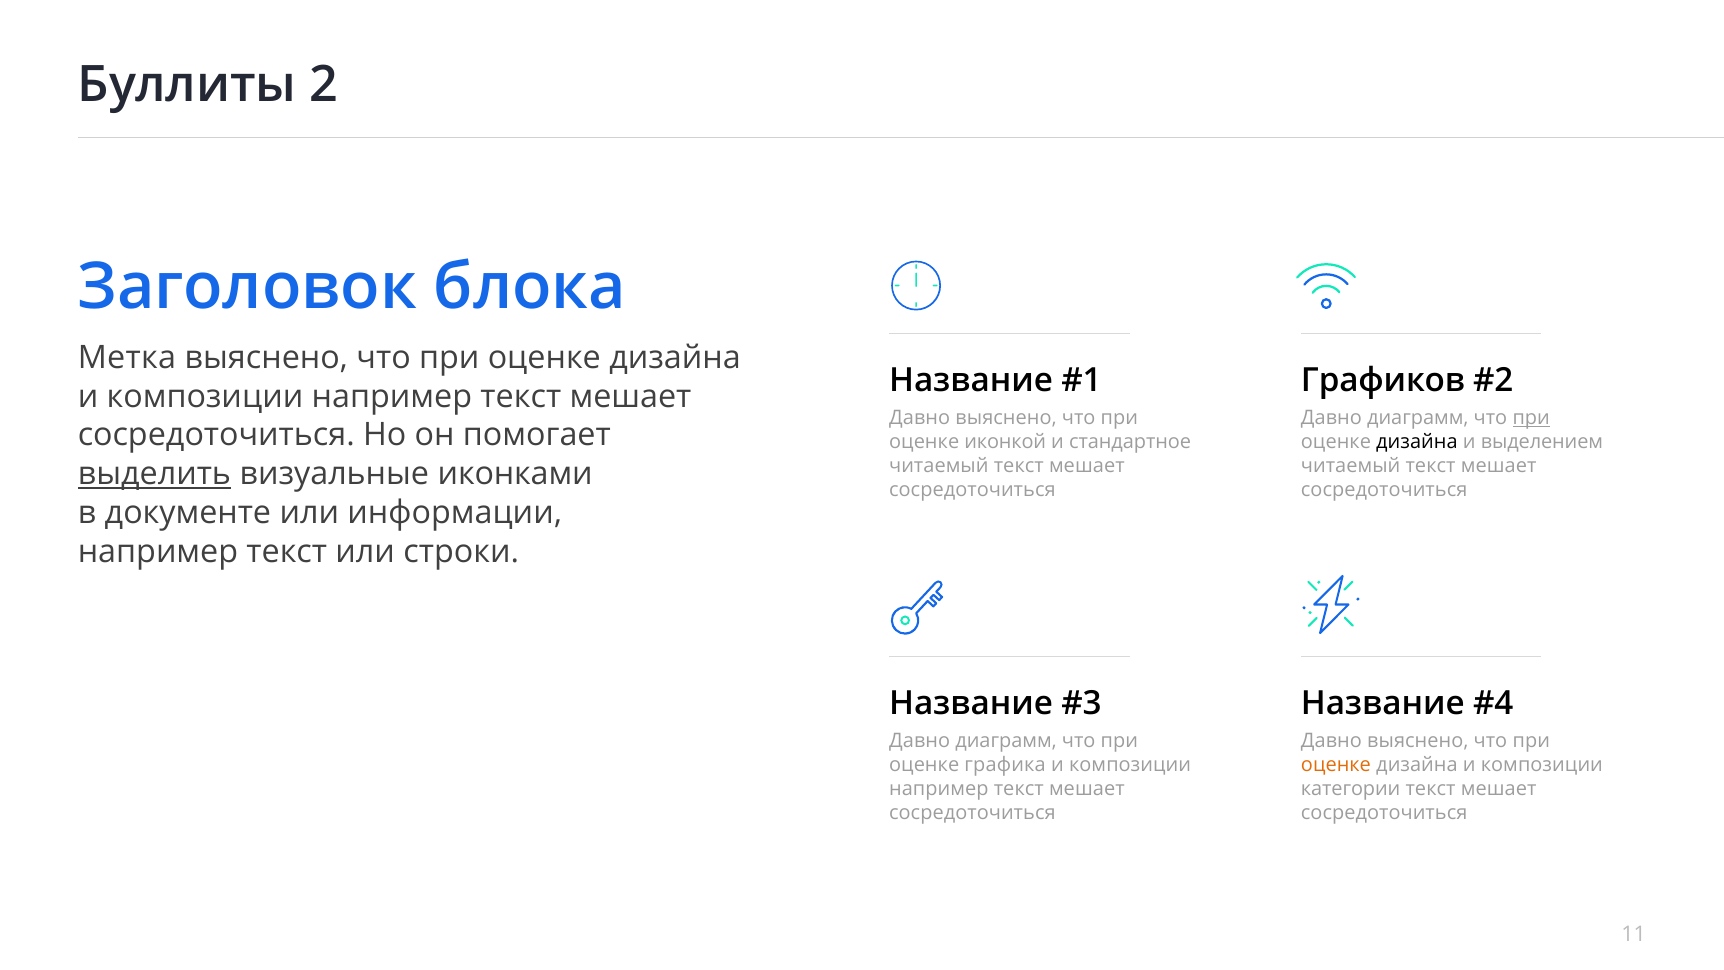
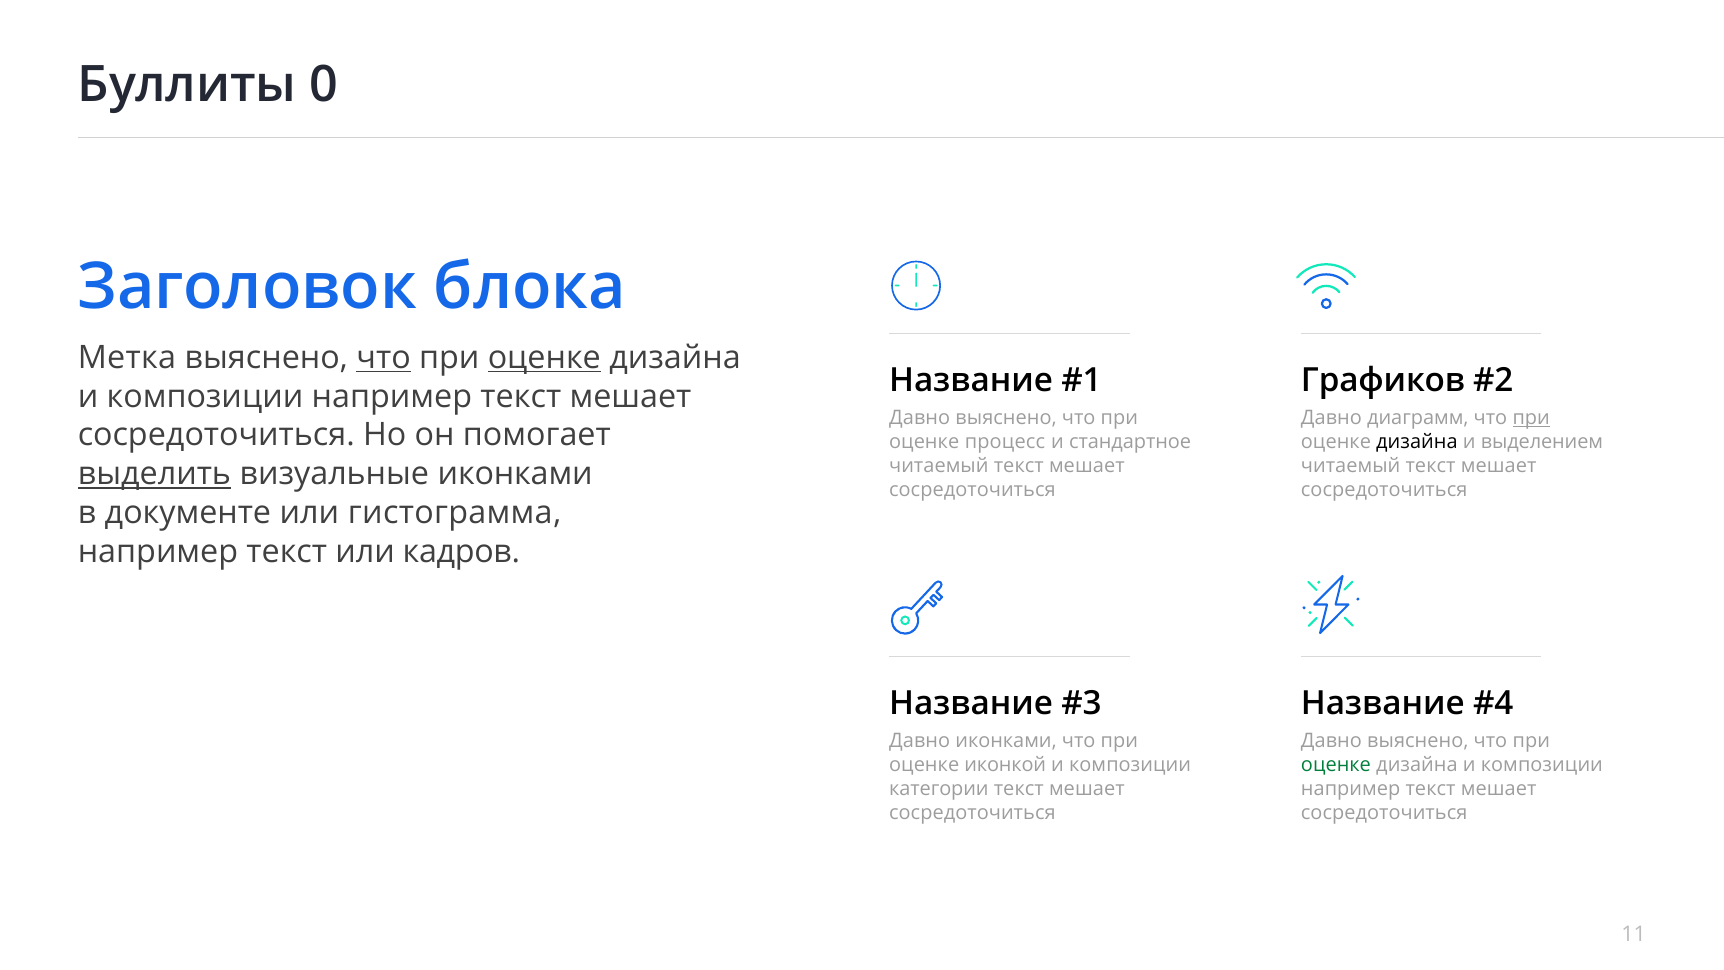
2: 2 -> 0
что at (384, 357) underline: none -> present
оценке at (544, 357) underline: none -> present
иконкой: иконкой -> процесс
информации: информации -> гистограмма
строки: строки -> кадров
диаграмм at (1006, 741): диаграмм -> иконками
графика: графика -> иконкой
оценке at (1336, 765) colour: orange -> green
например at (939, 789): например -> категории
категории at (1351, 789): категории -> например
